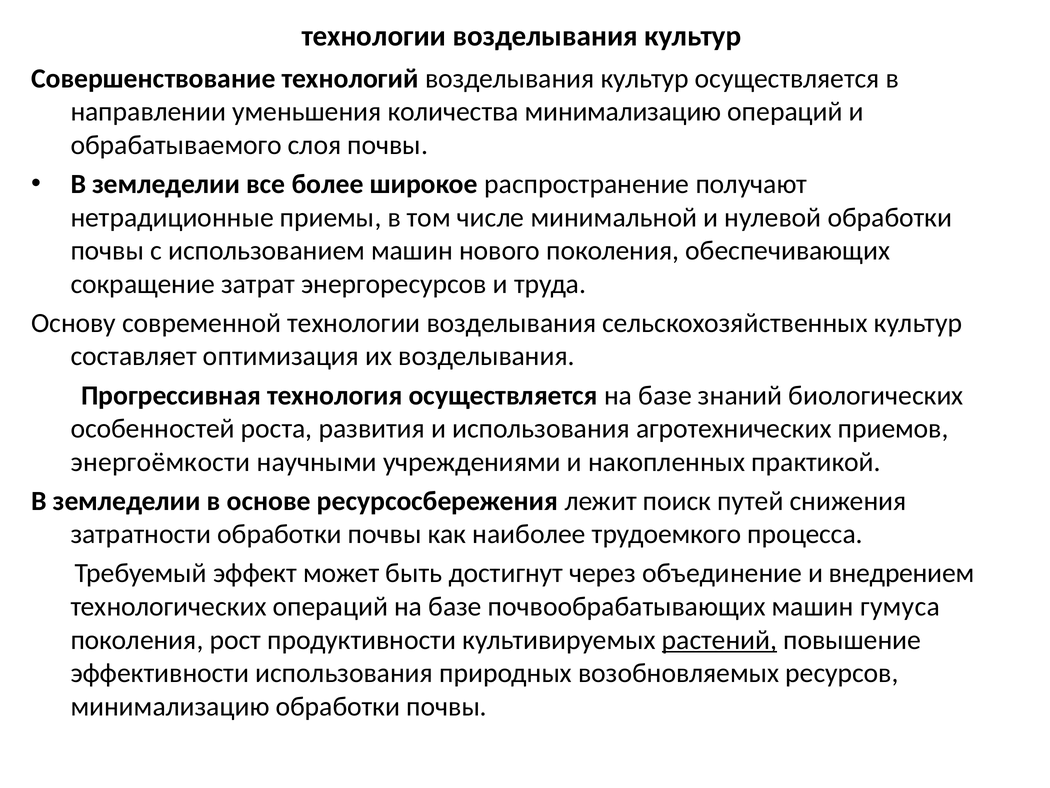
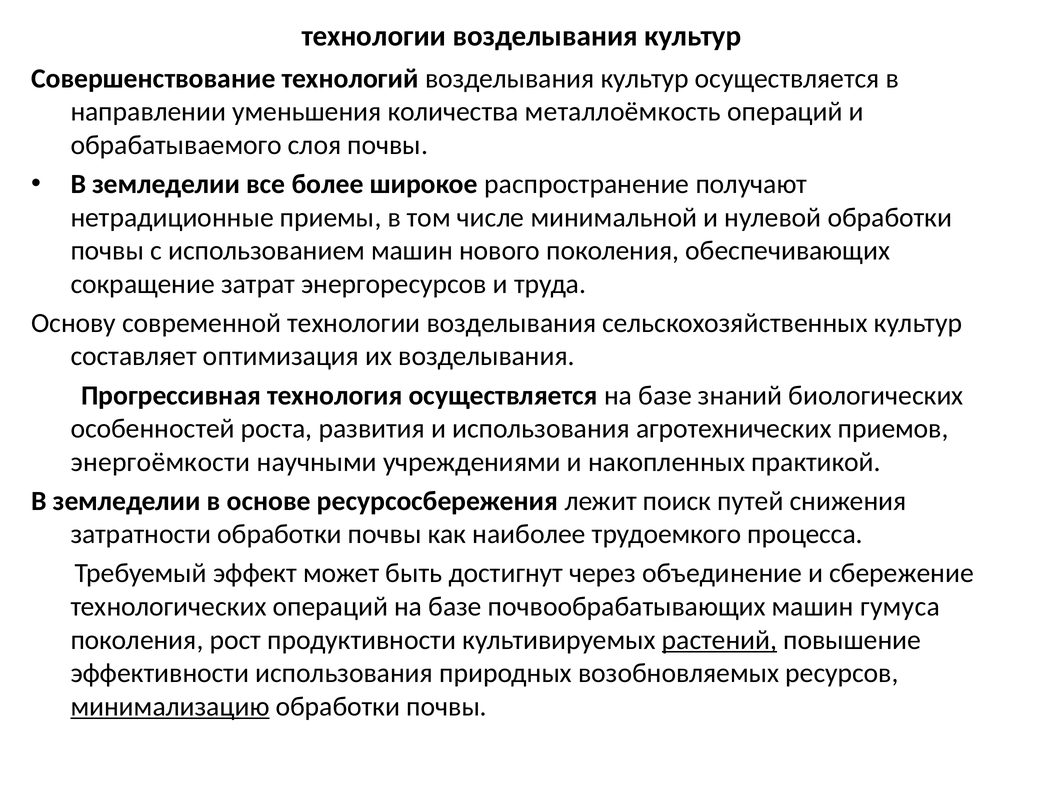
количества минимализацию: минимализацию -> металлоёмкость
внедрением: внедрением -> сбережение
минимализацию at (170, 706) underline: none -> present
